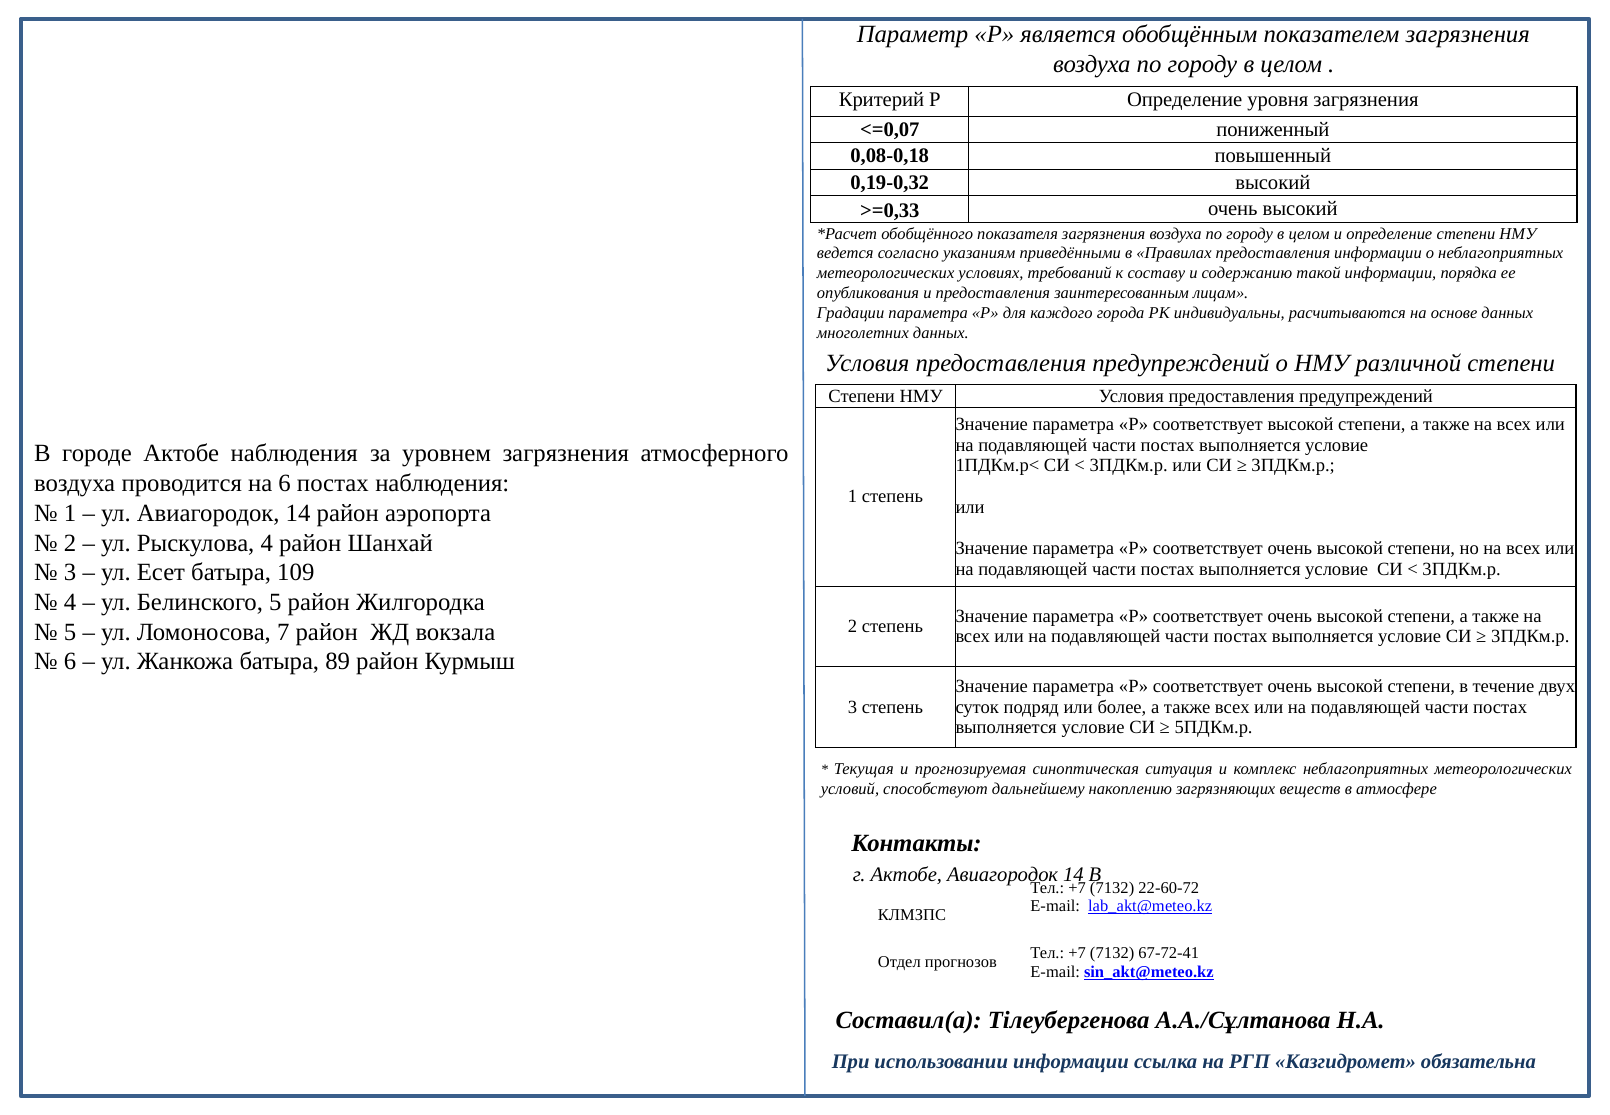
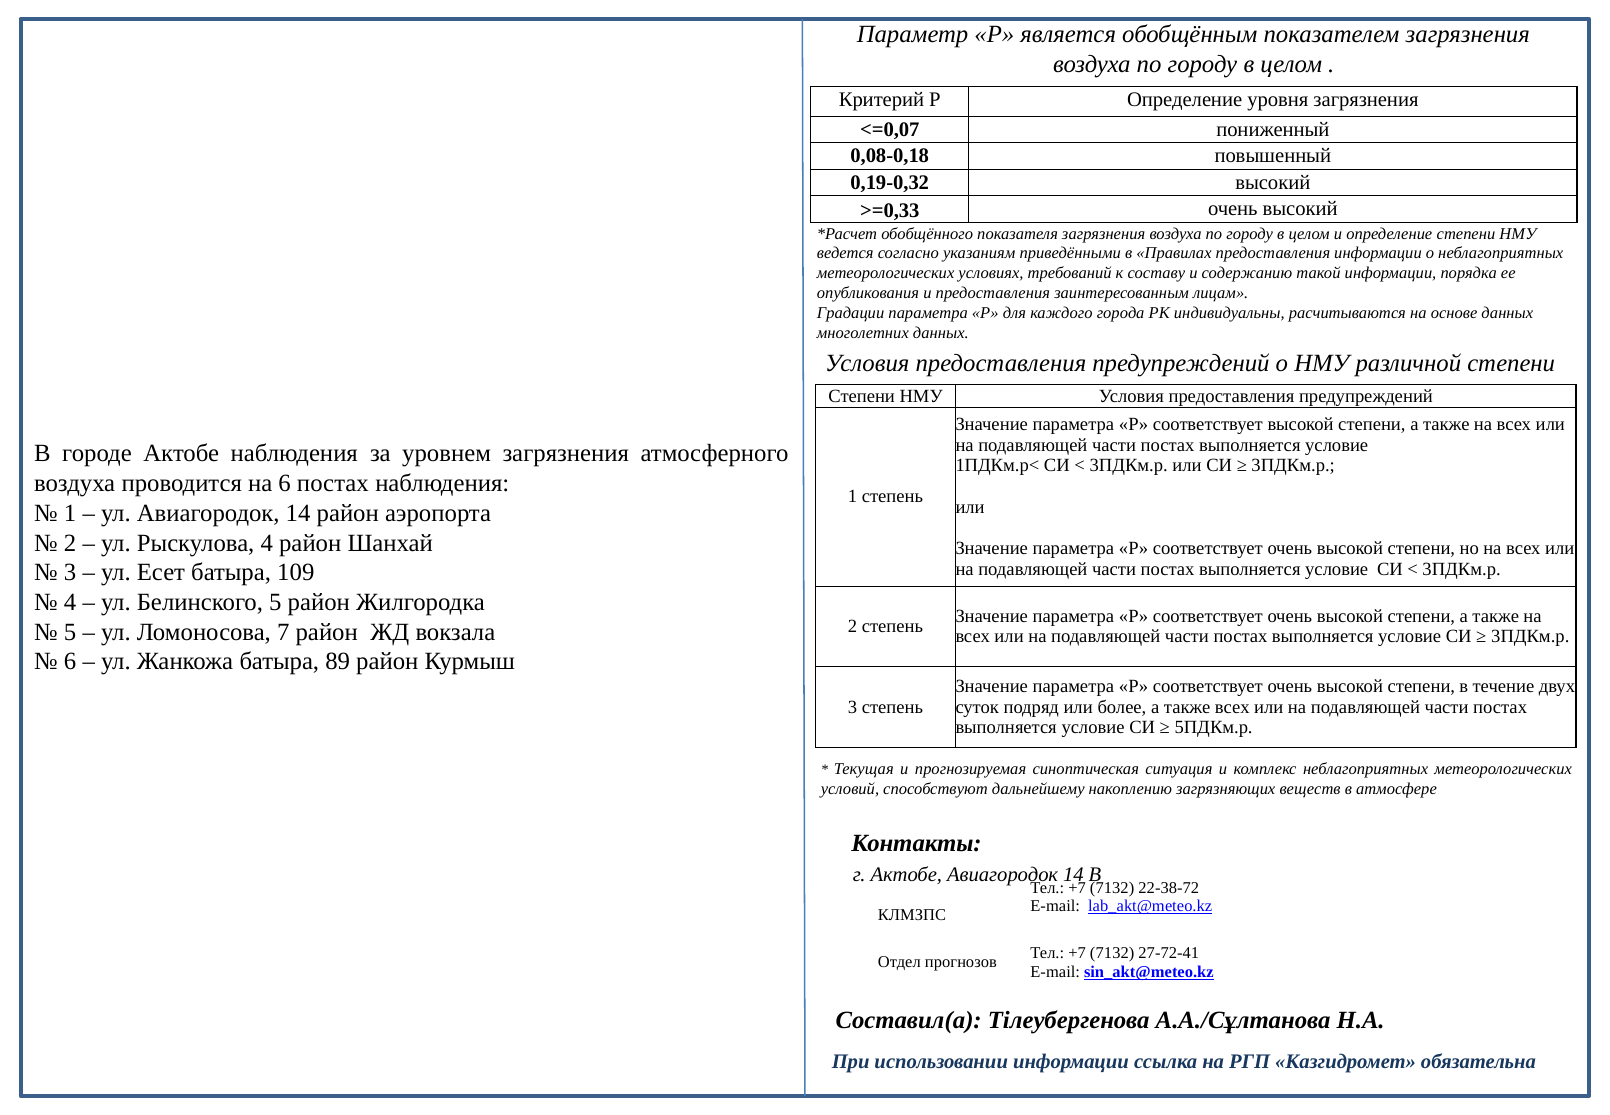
22-60-72: 22-60-72 -> 22-38-72
67-72-41: 67-72-41 -> 27-72-41
